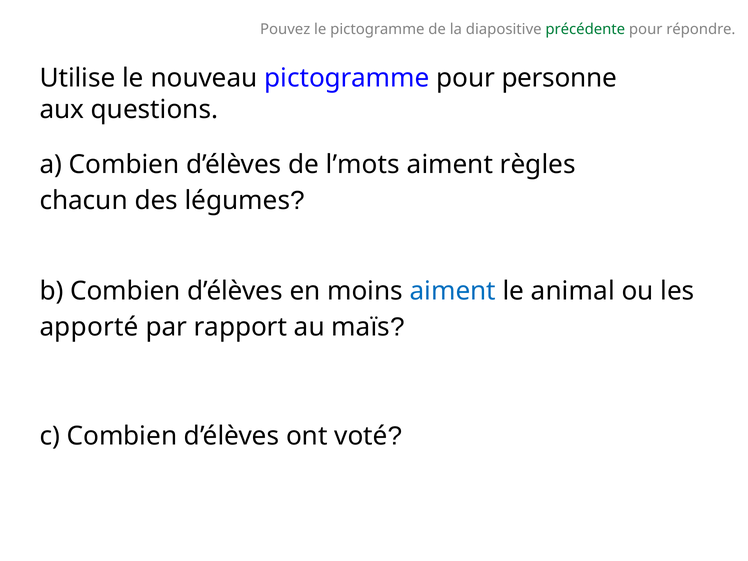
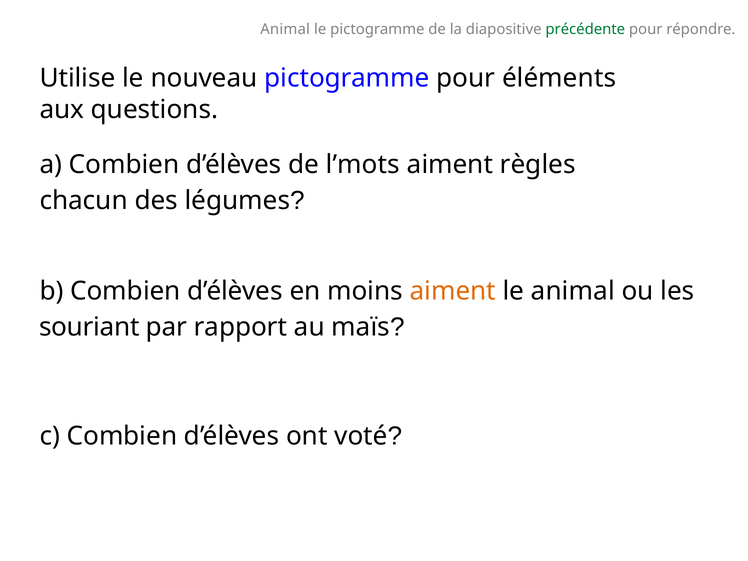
Pouvez at (285, 29): Pouvez -> Animal
personne: personne -> éléments
aiment at (453, 291) colour: blue -> orange
apporté: apporté -> souriant
